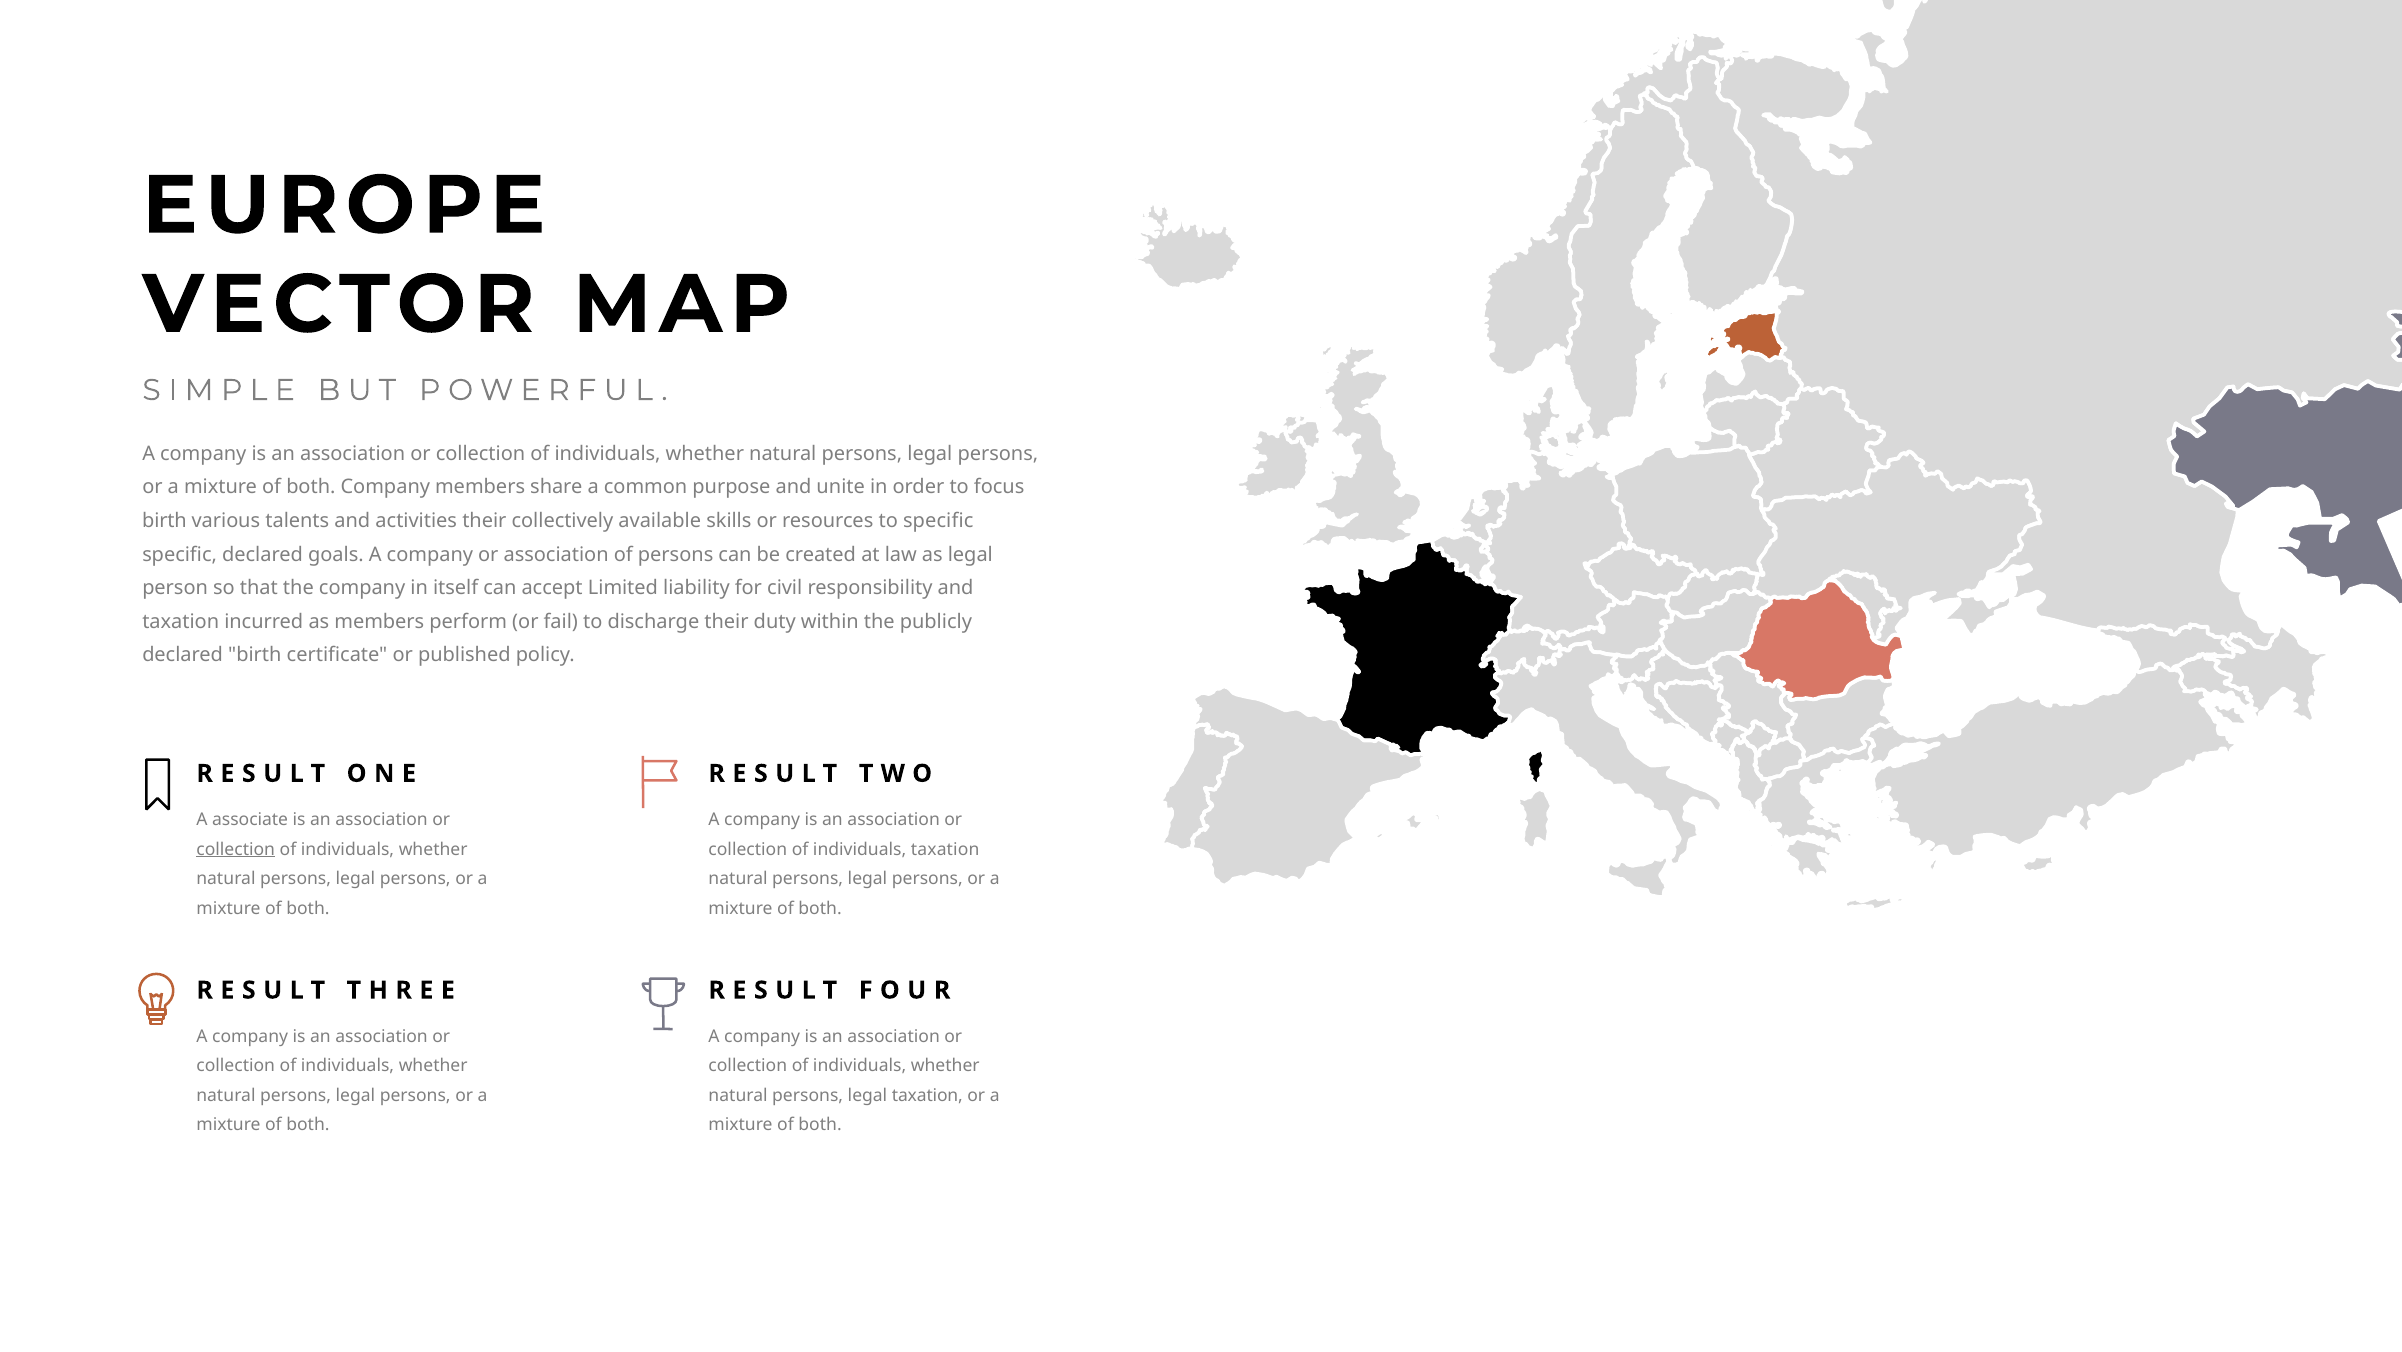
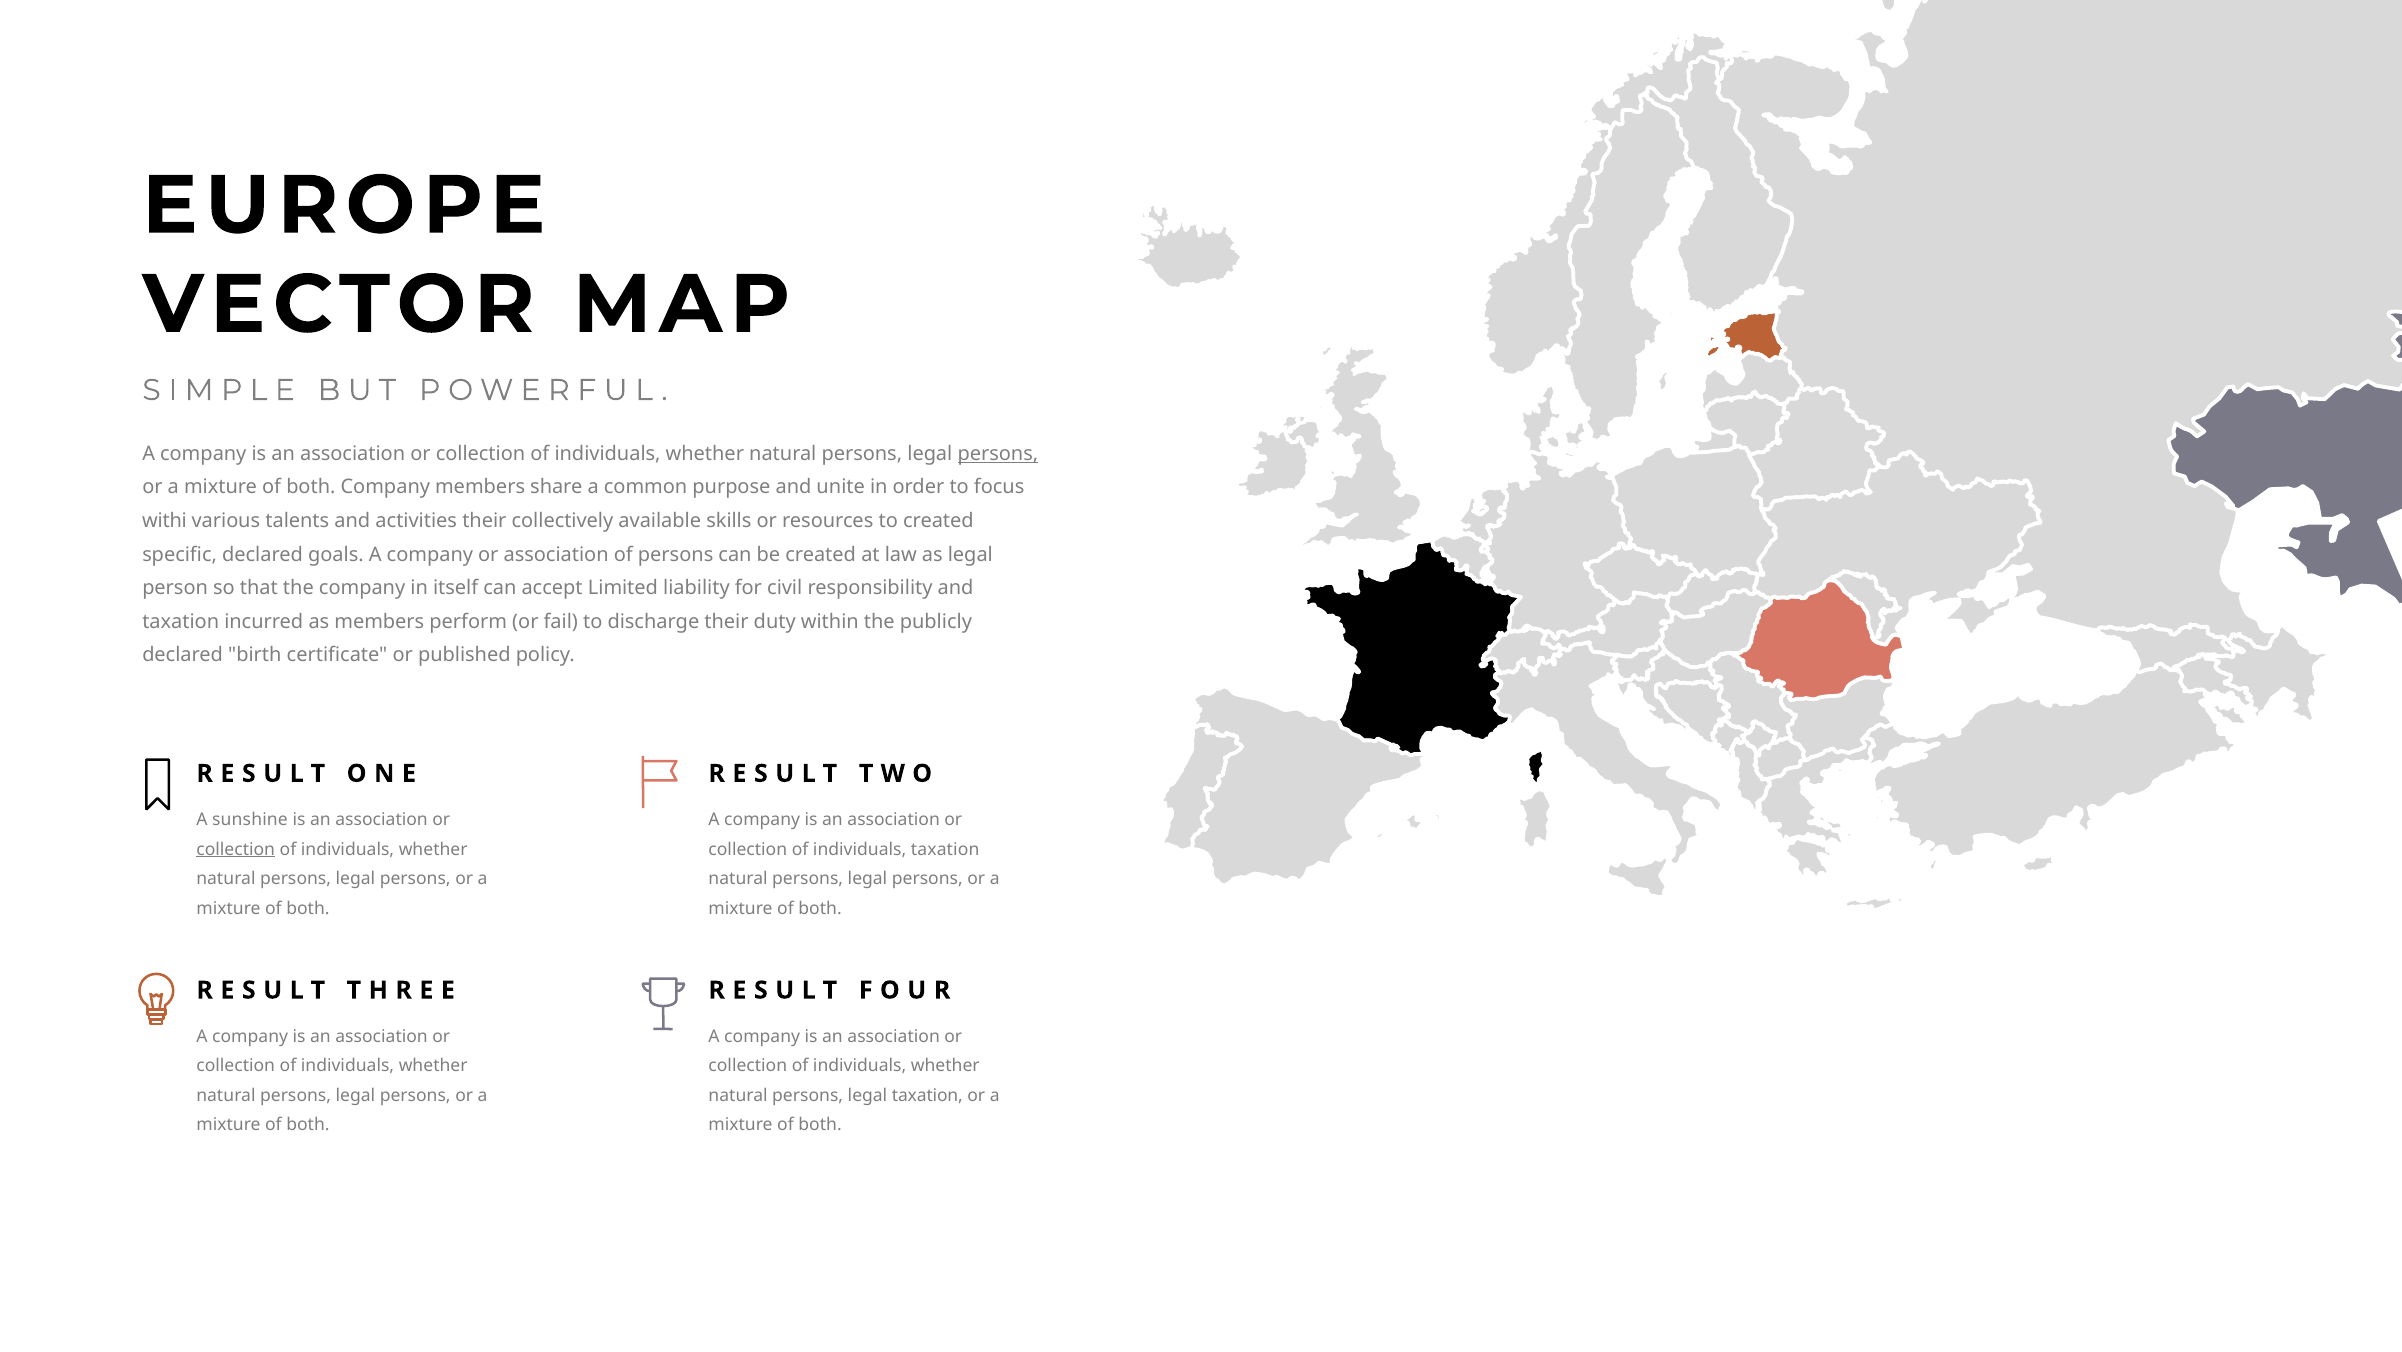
persons at (998, 454) underline: none -> present
birth at (164, 521): birth -> withi
to specific: specific -> created
associate: associate -> sunshine
